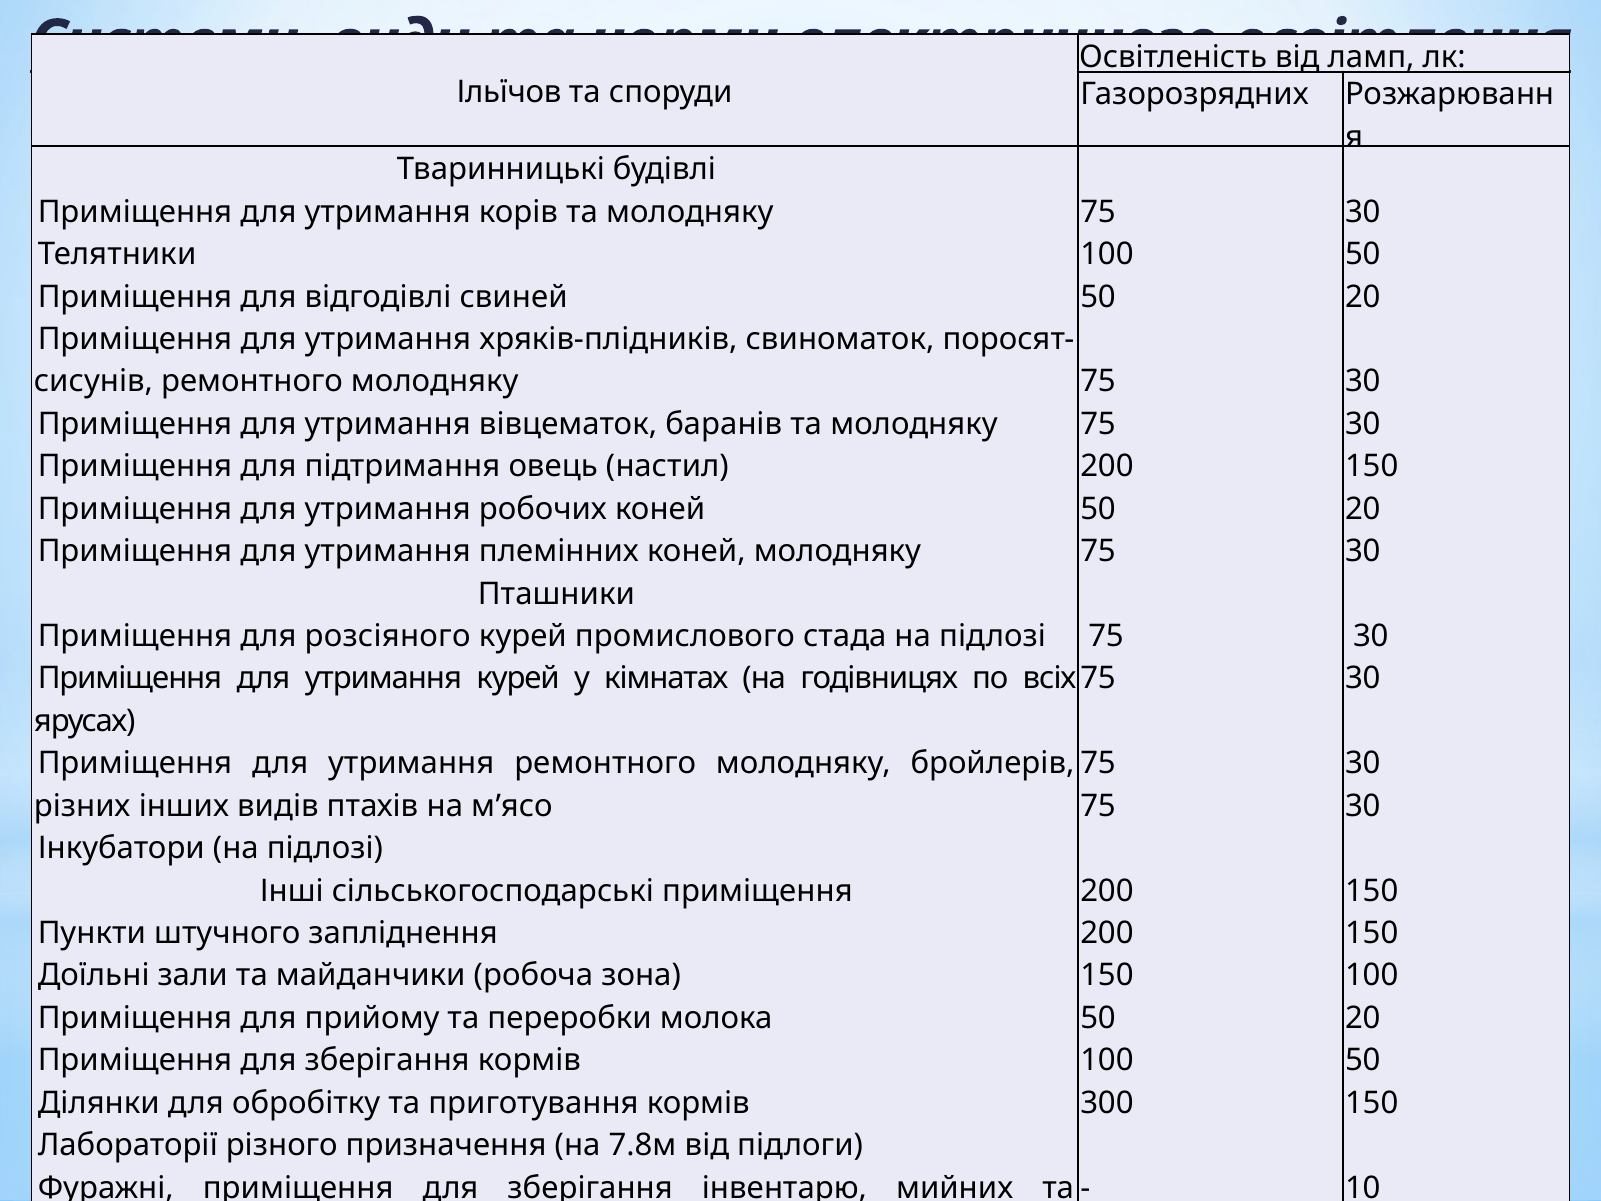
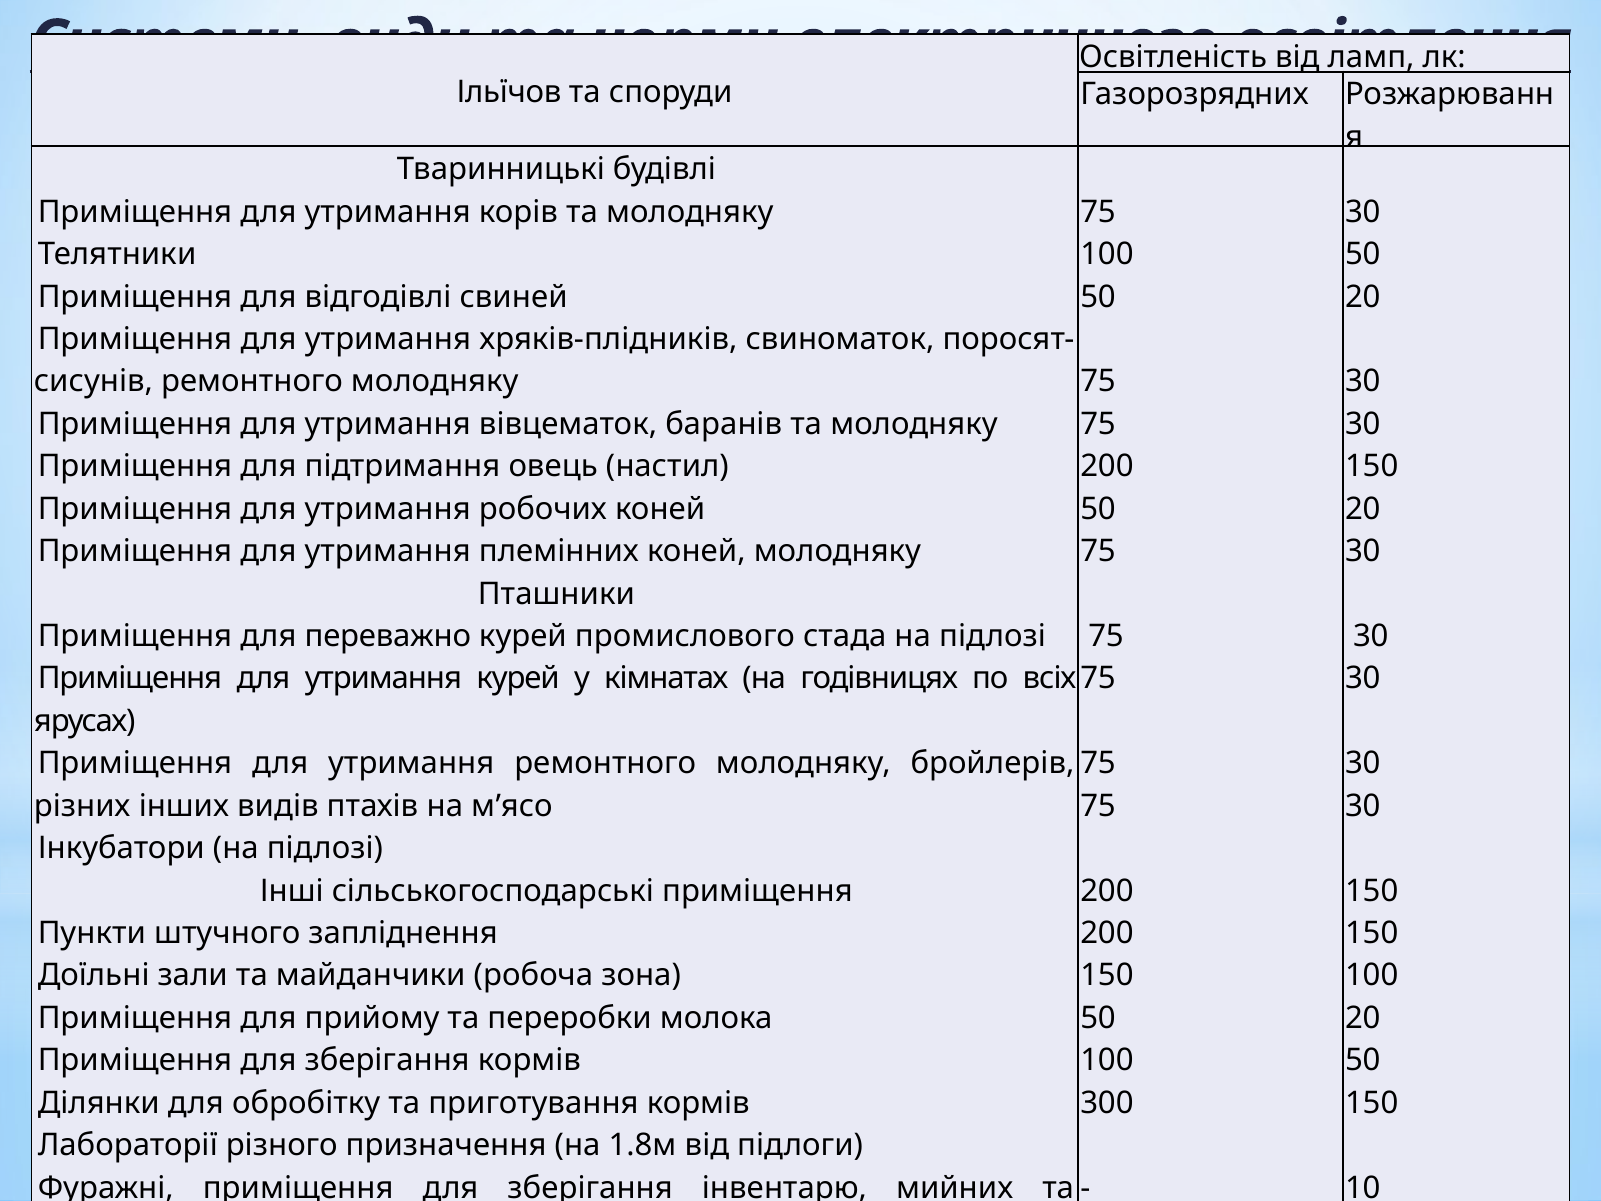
розсіяного: розсіяного -> переважно
7.8м: 7.8м -> 1.8м
